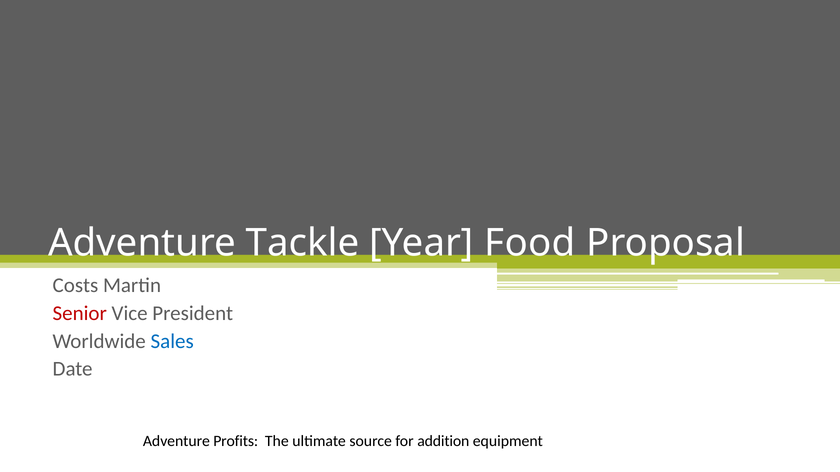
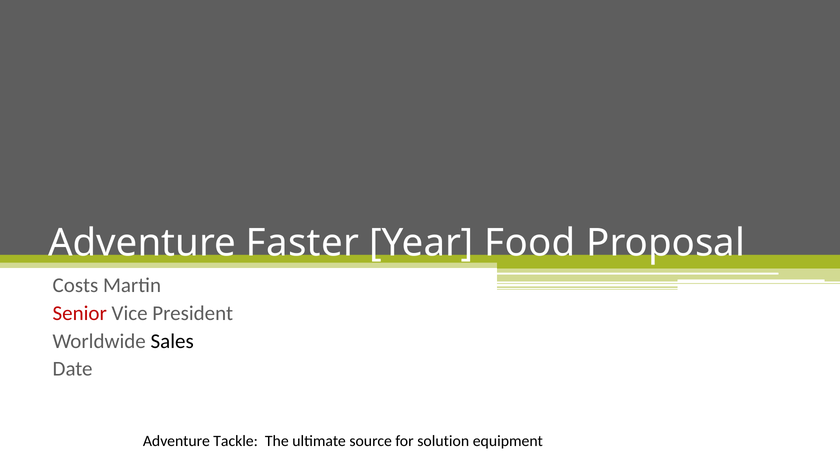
Tackle: Tackle -> Faster
Sales colour: blue -> black
Profits: Profits -> Tackle
addition: addition -> solution
